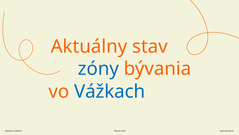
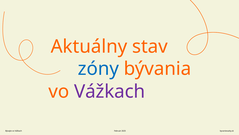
Vážkach at (110, 91) colour: blue -> purple
